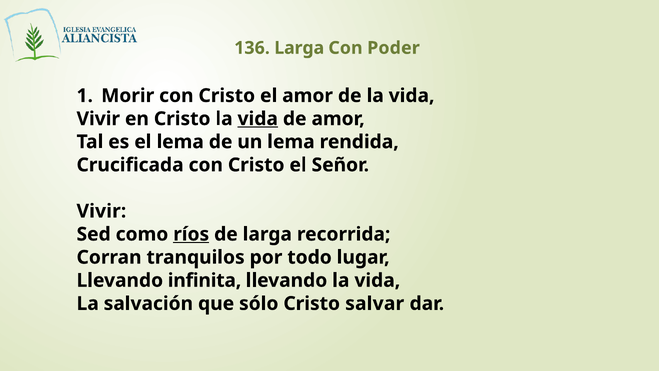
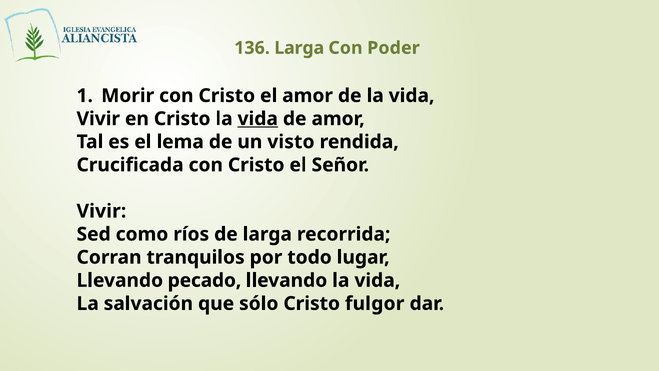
un lema: lema -> visto
ríos underline: present -> none
infinita: infinita -> pecado
salvar: salvar -> fulgor
